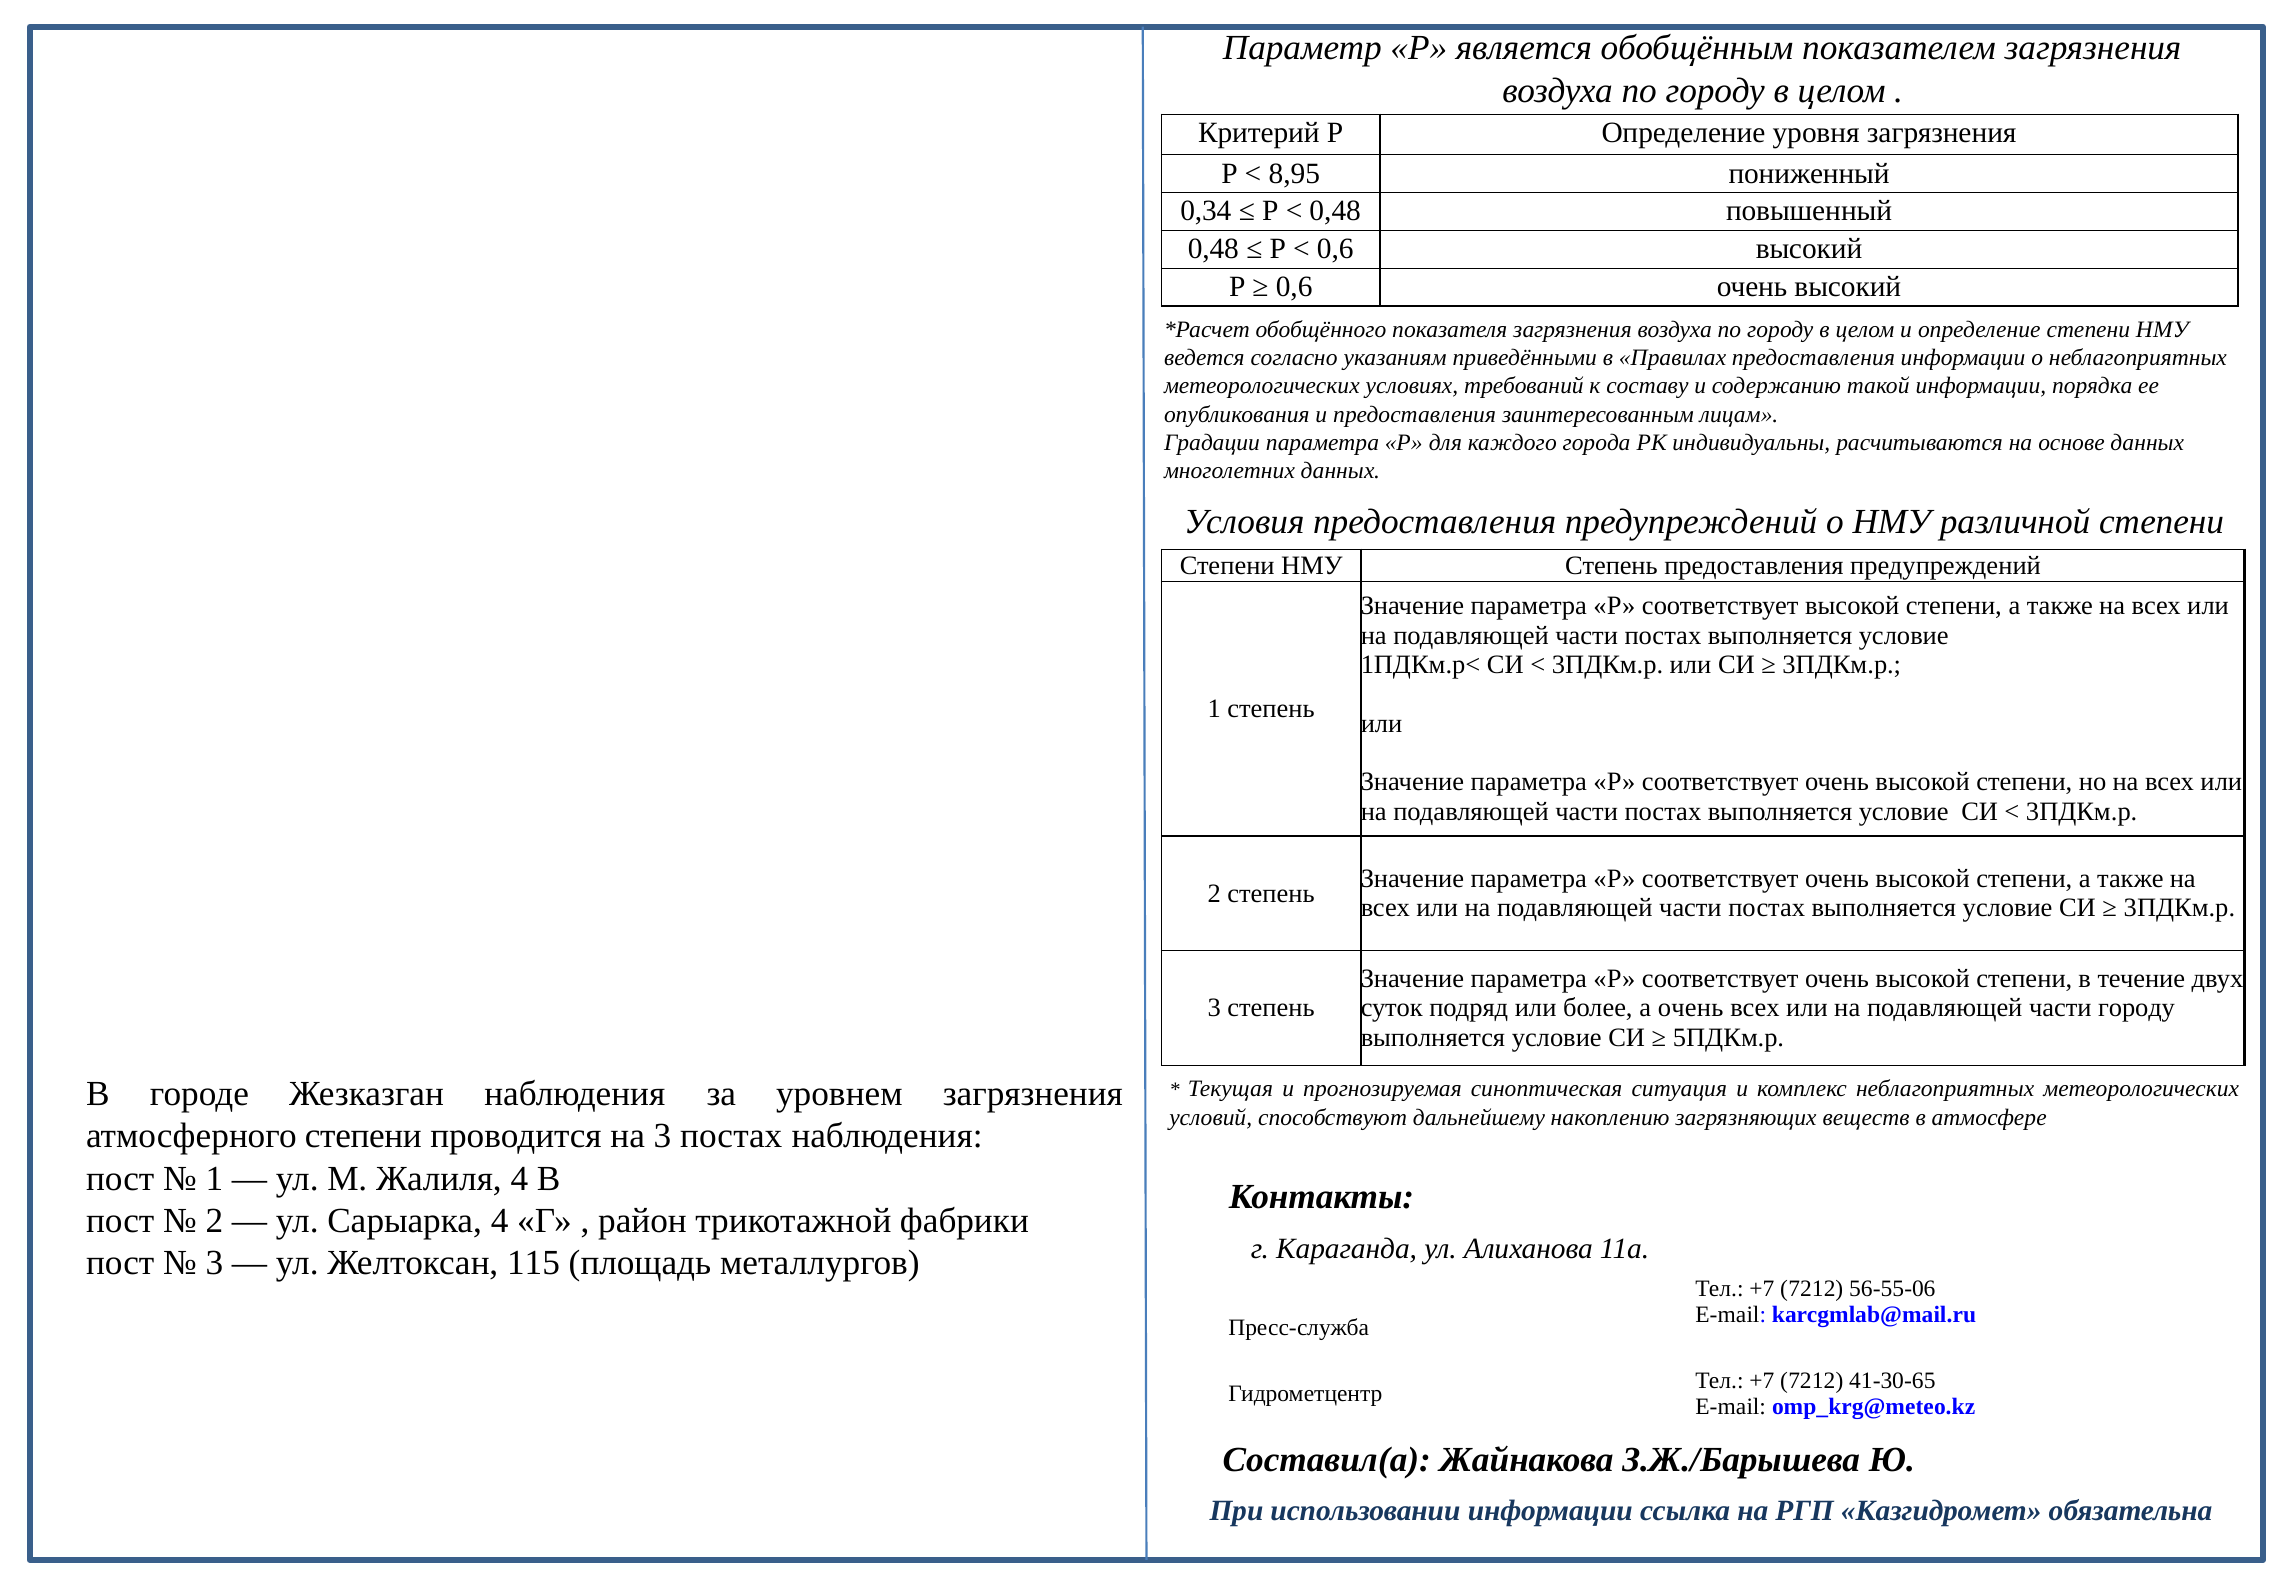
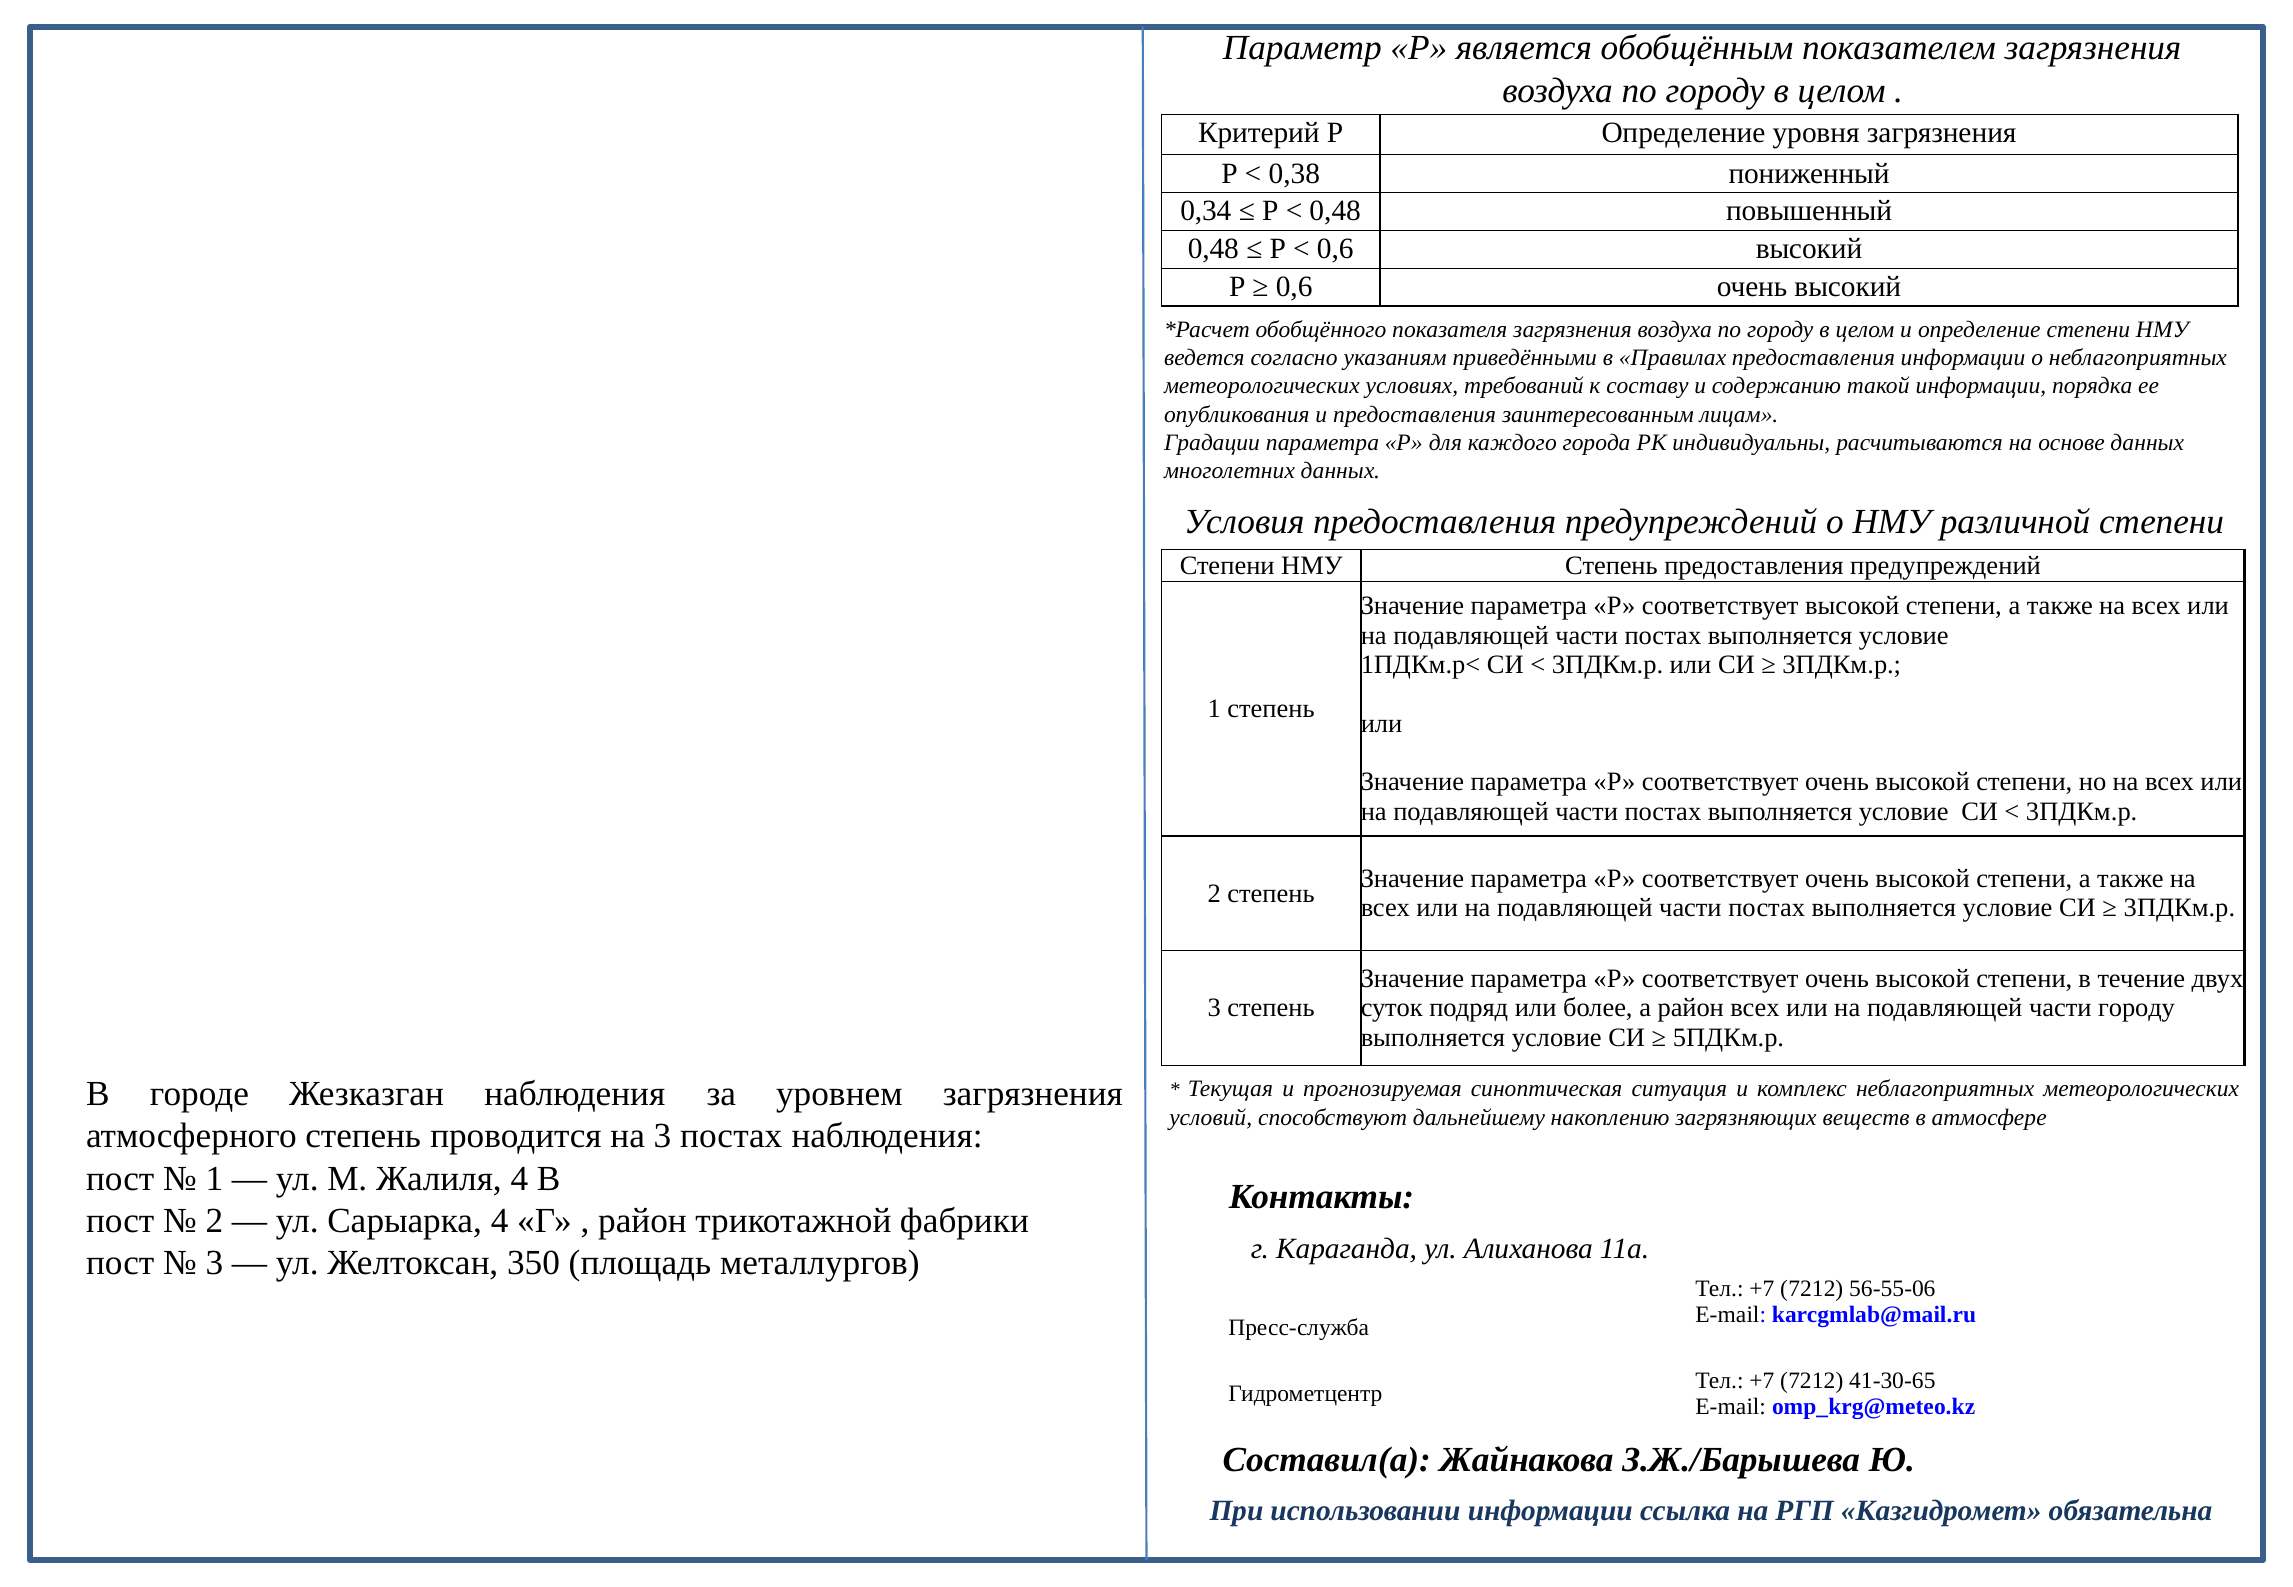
8,95: 8,95 -> 0,38
а очень: очень -> район
атмосферного степени: степени -> степень
115: 115 -> 350
